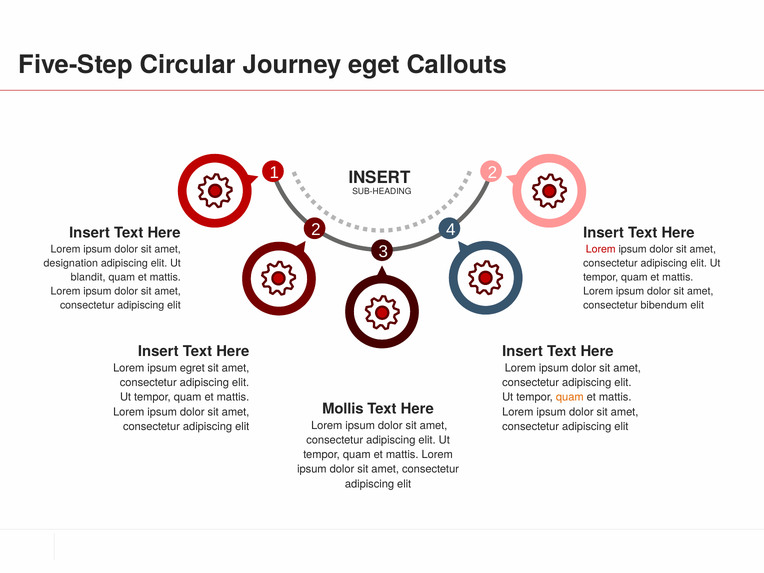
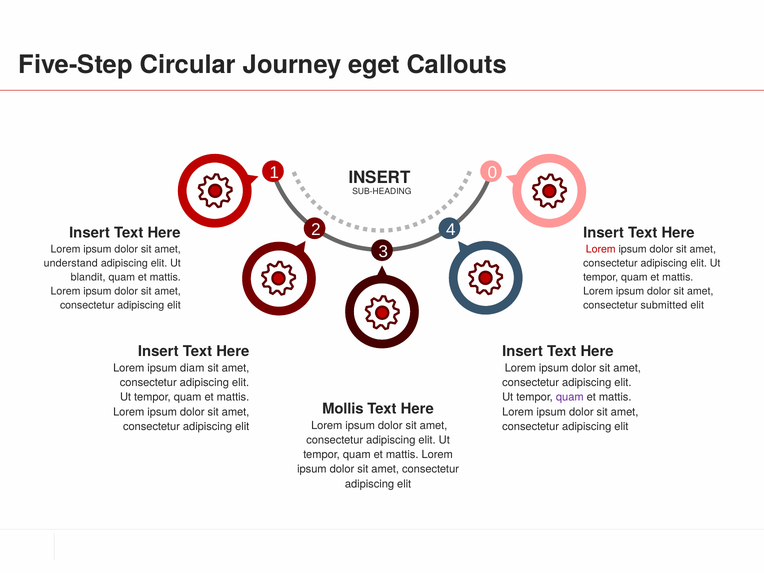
1 2: 2 -> 0
designation: designation -> understand
bibendum: bibendum -> submitted
egret: egret -> diam
quam at (570, 397) colour: orange -> purple
